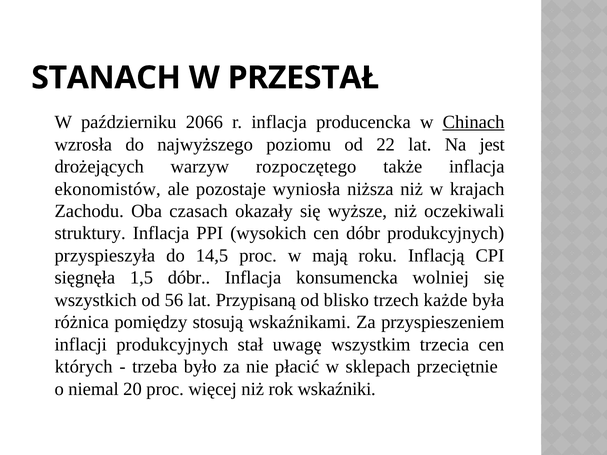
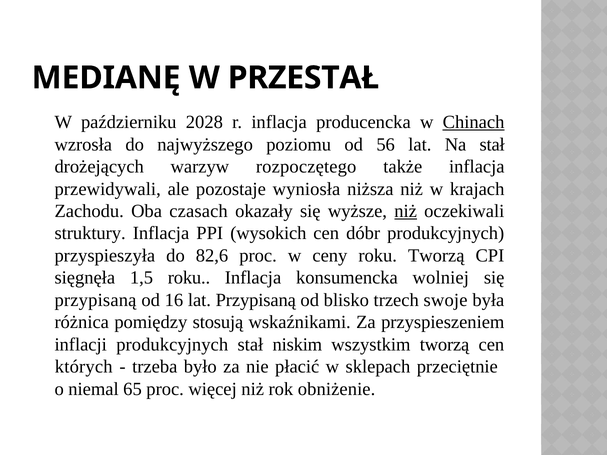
STANACH: STANACH -> MEDIANĘ
2066: 2066 -> 2028
22: 22 -> 56
Na jest: jest -> stał
ekonomistów: ekonomistów -> przewidywali
niż at (406, 211) underline: none -> present
14,5: 14,5 -> 82,6
mają: mają -> ceny
roku Inflacją: Inflacją -> Tworzą
1,5 dóbr: dóbr -> roku
wszystkich at (96, 300): wszystkich -> przypisaną
56: 56 -> 16
każde: każde -> swoje
uwagę: uwagę -> niskim
wszystkim trzecia: trzecia -> tworzą
20: 20 -> 65
wskaźniki: wskaźniki -> obniżenie
